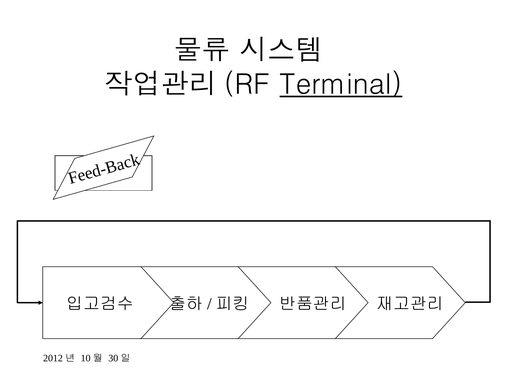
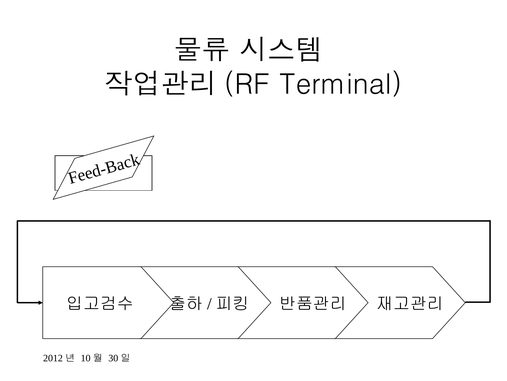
Terminal underline: present -> none
